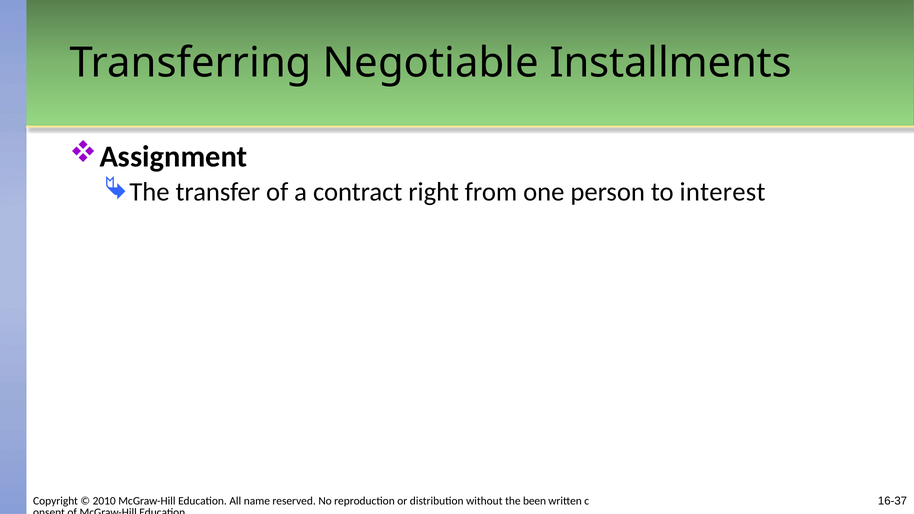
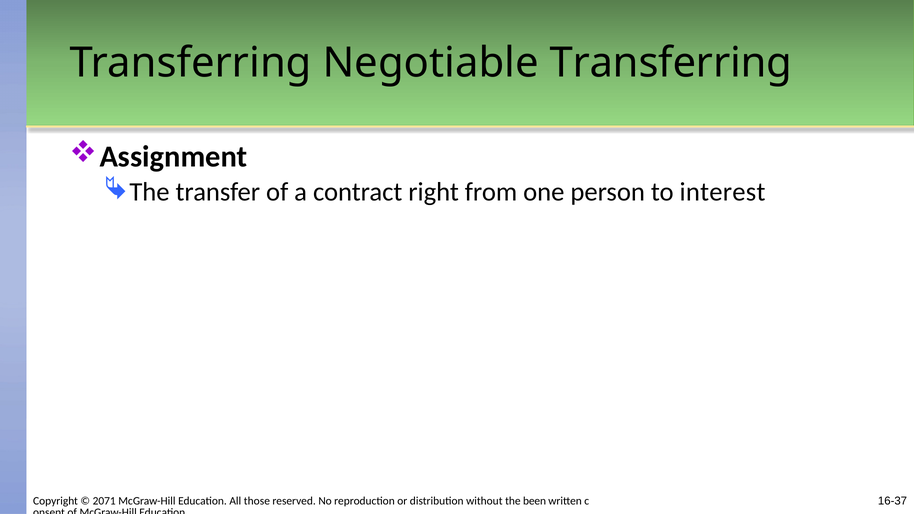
Negotiable Installments: Installments -> Transferring
2010: 2010 -> 2071
name: name -> those
